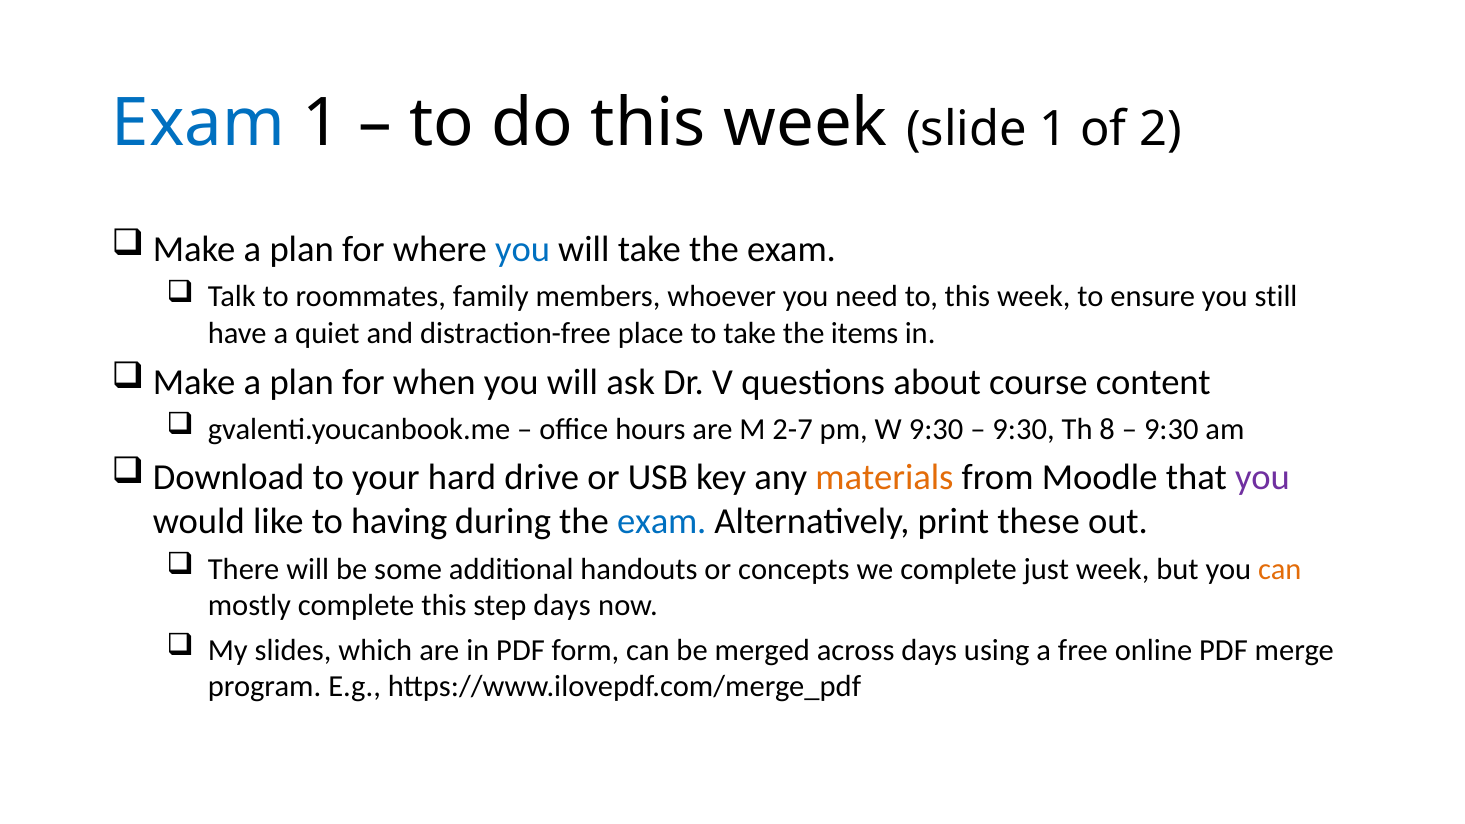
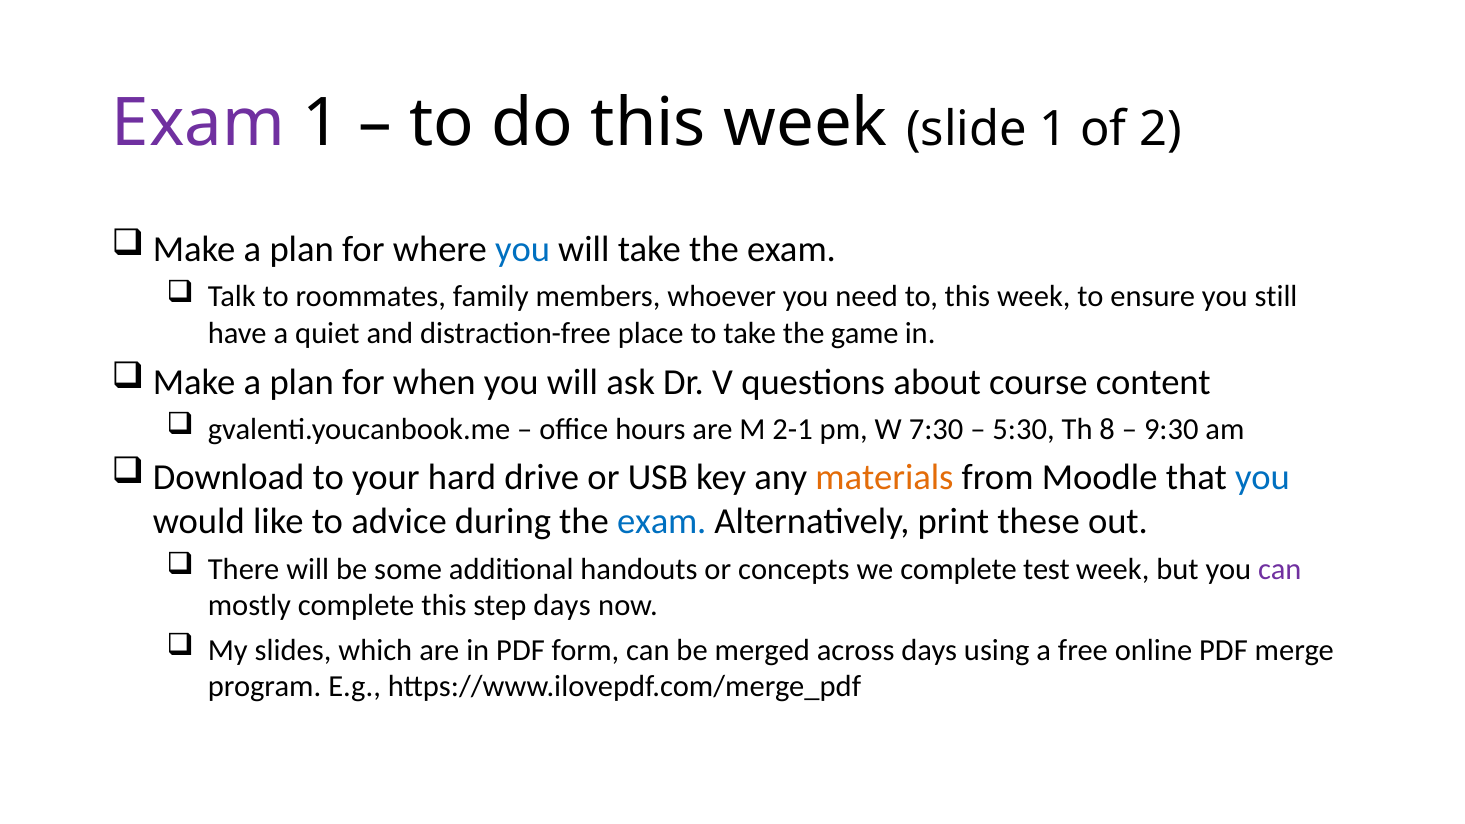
Exam at (198, 123) colour: blue -> purple
items: items -> game
2-7: 2-7 -> 2-1
W 9:30: 9:30 -> 7:30
9:30 at (1024, 429): 9:30 -> 5:30
you at (1262, 478) colour: purple -> blue
having: having -> advice
just: just -> test
can at (1280, 569) colour: orange -> purple
